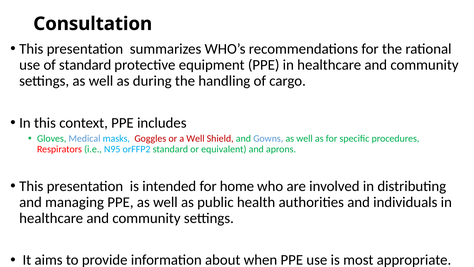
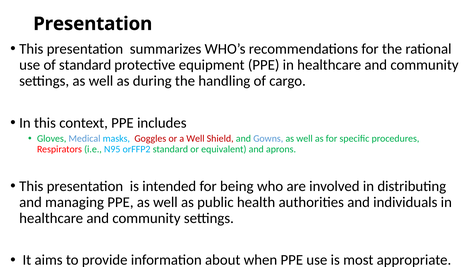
Consultation at (93, 24): Consultation -> Presentation
home: home -> being
